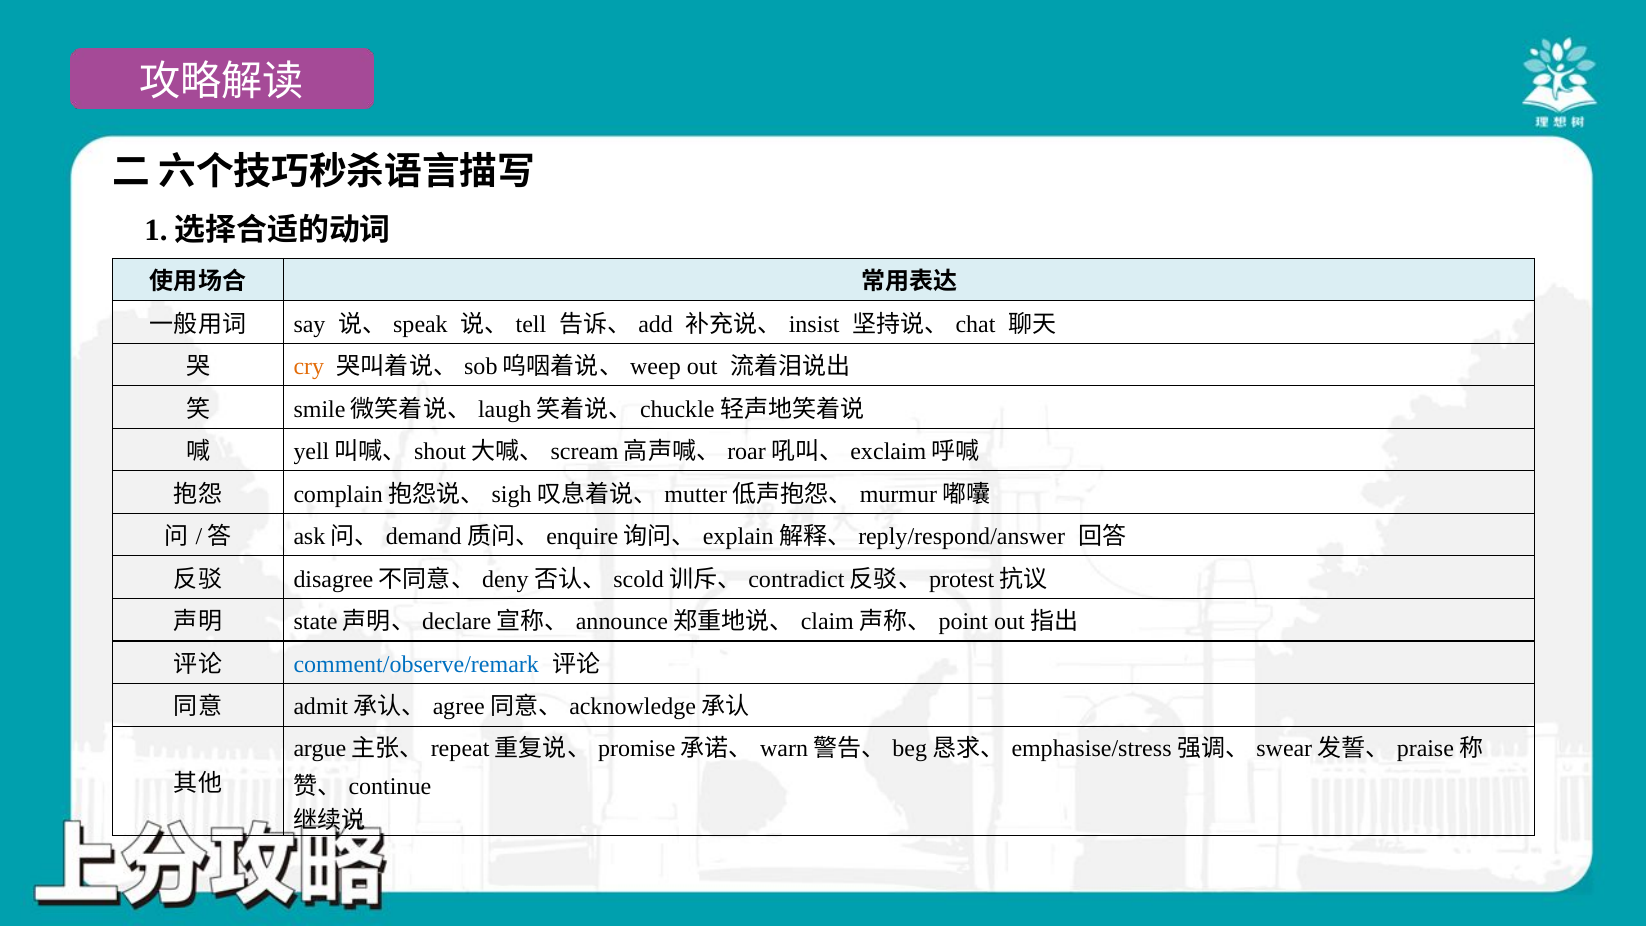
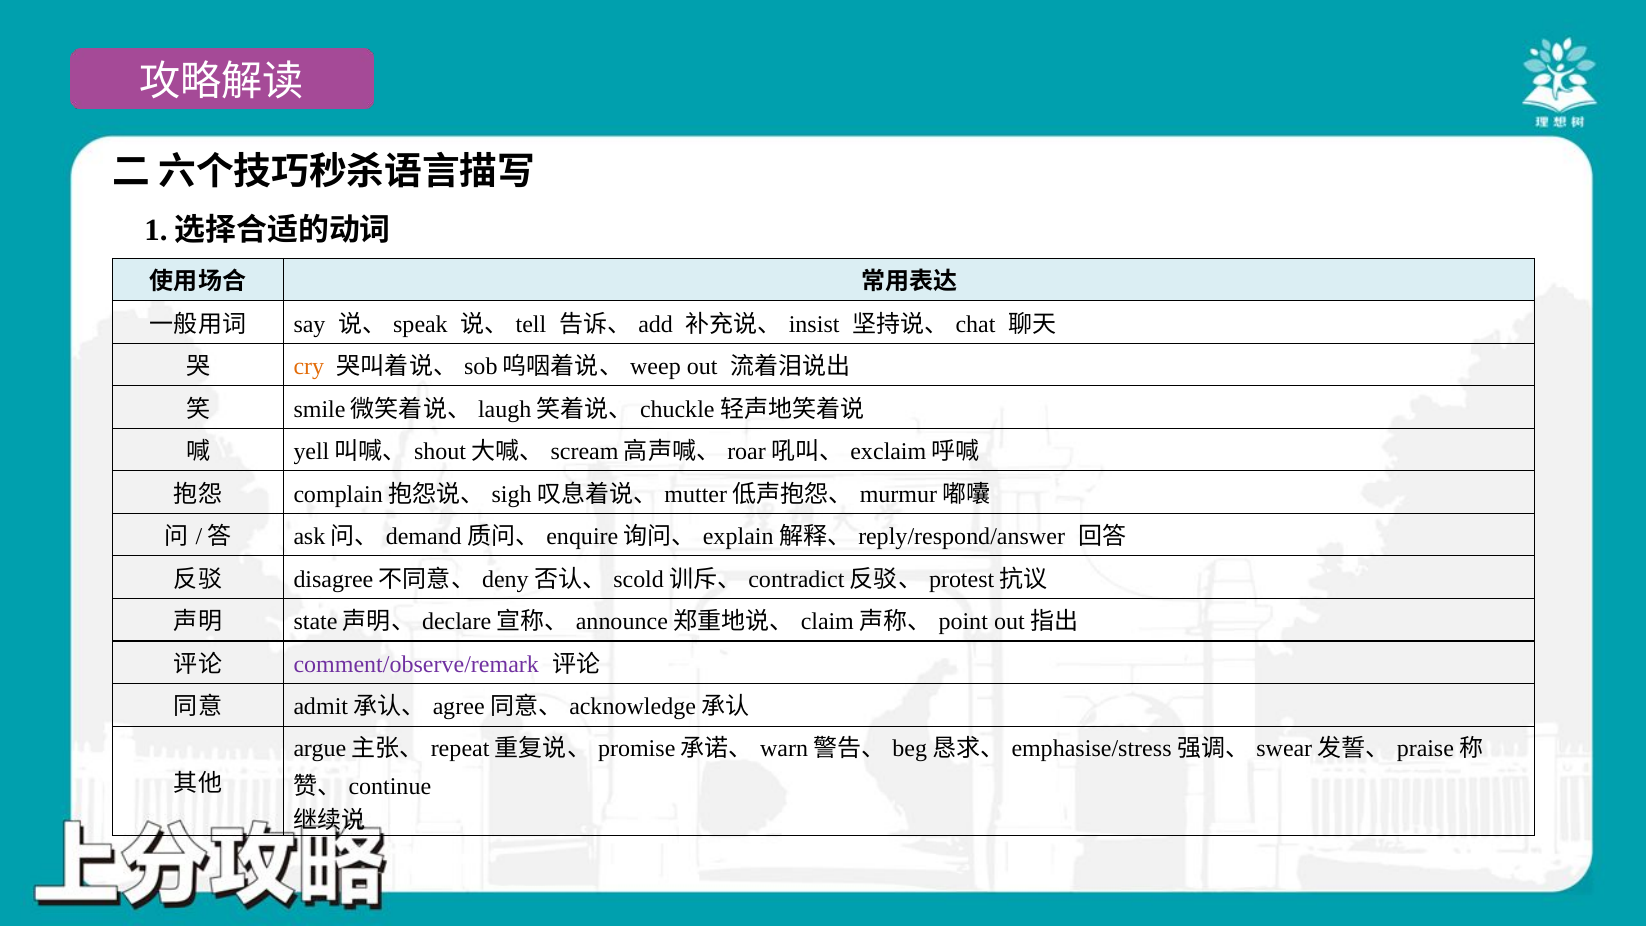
comment/observe/remark colour: blue -> purple
